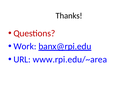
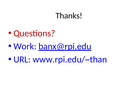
www.rpi.edu/~area: www.rpi.edu/~area -> www.rpi.edu/~than
